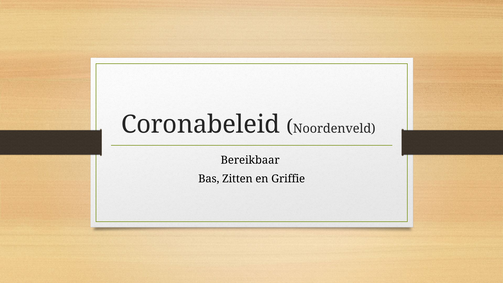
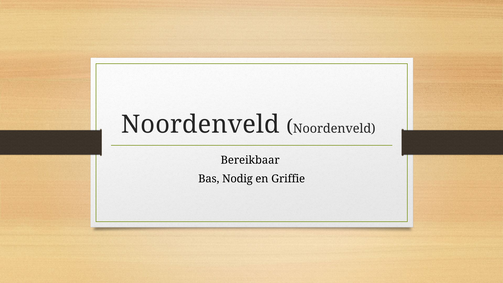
Coronabeleid at (201, 124): Coronabeleid -> Noordenveld
Zitten: Zitten -> Nodig
